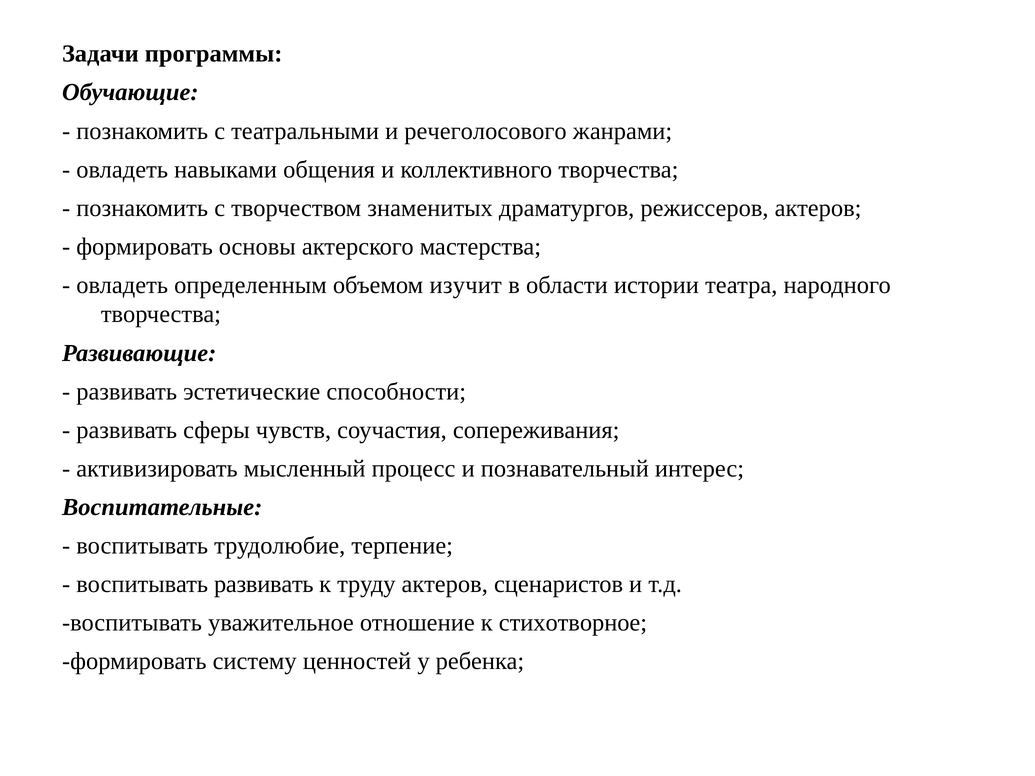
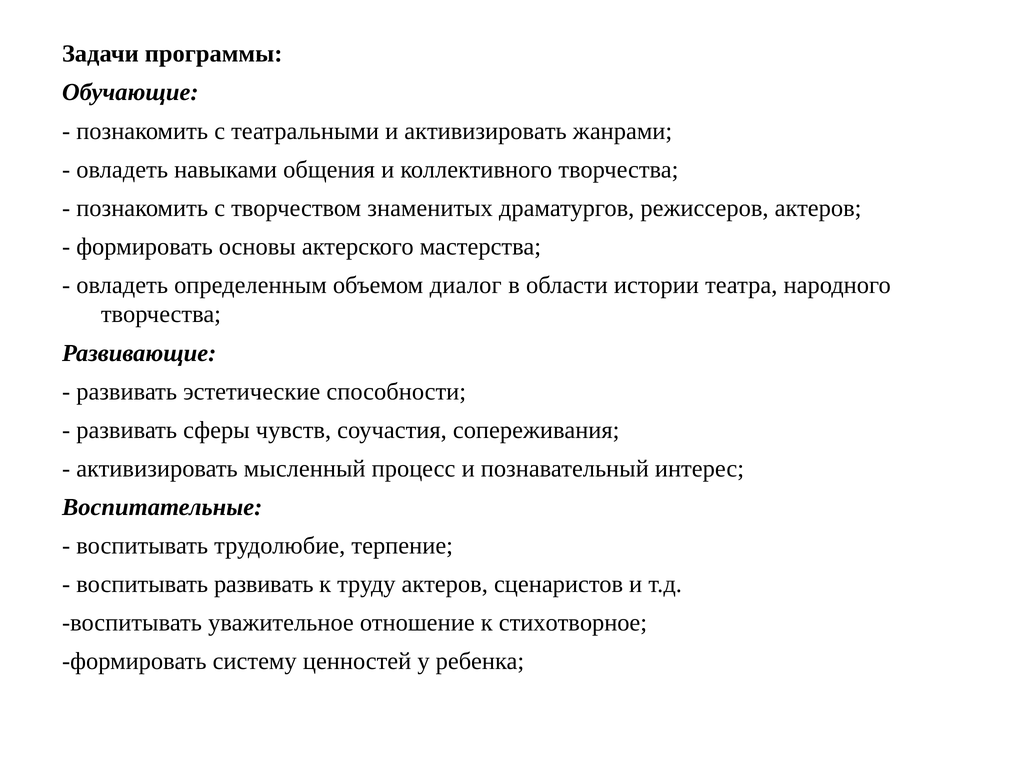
и речеголосового: речеголосового -> активизировать
изучит: изучит -> диалог
